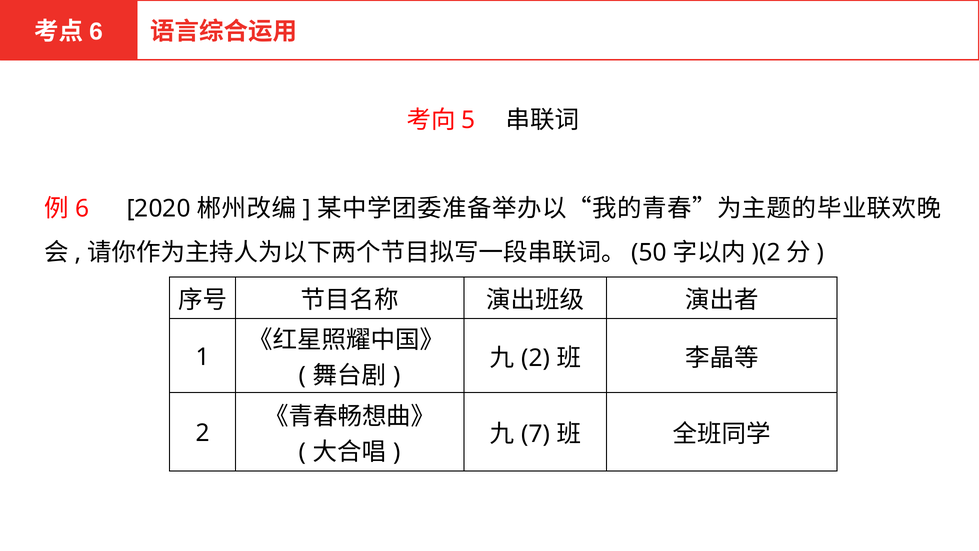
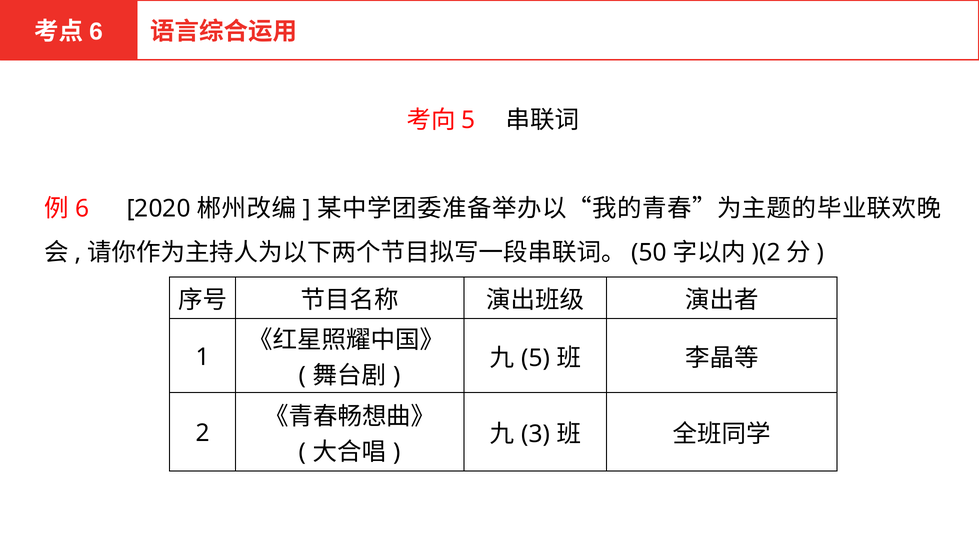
2 at (536, 358): 2 -> 5
7: 7 -> 3
